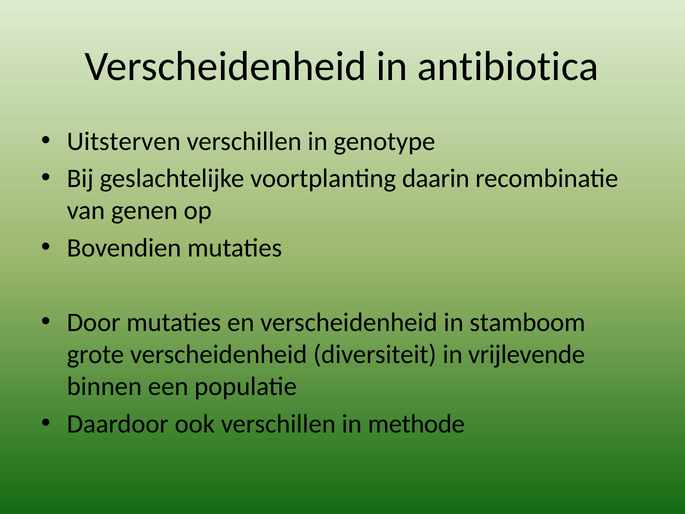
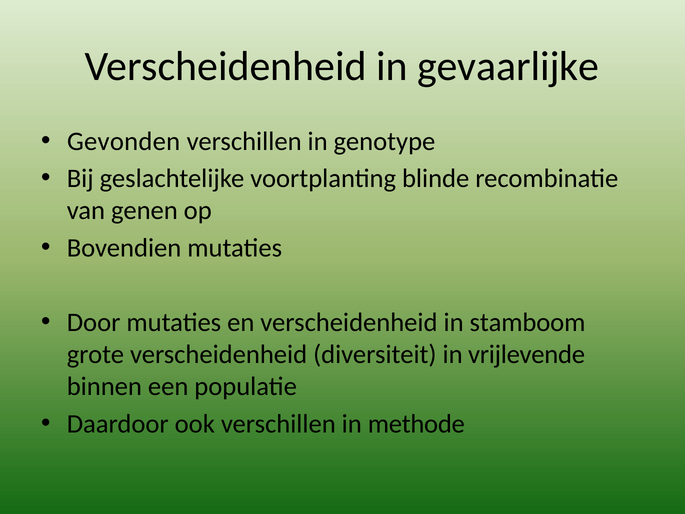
antibiotica: antibiotica -> gevaarlijke
Uitsterven: Uitsterven -> Gevonden
daarin: daarin -> blinde
